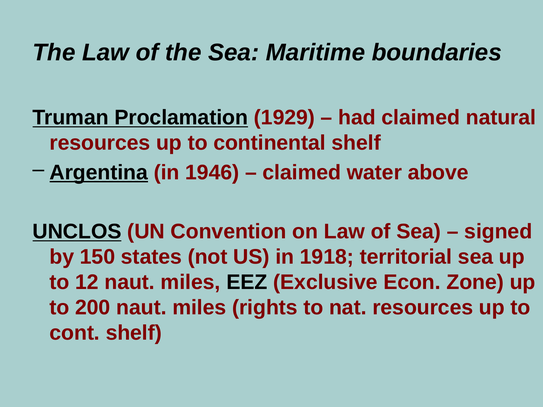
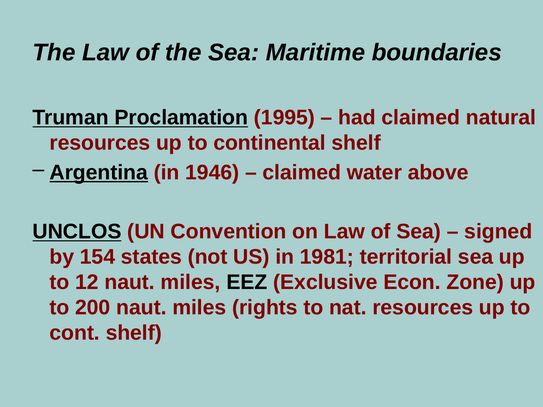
1929: 1929 -> 1995
150: 150 -> 154
1918: 1918 -> 1981
